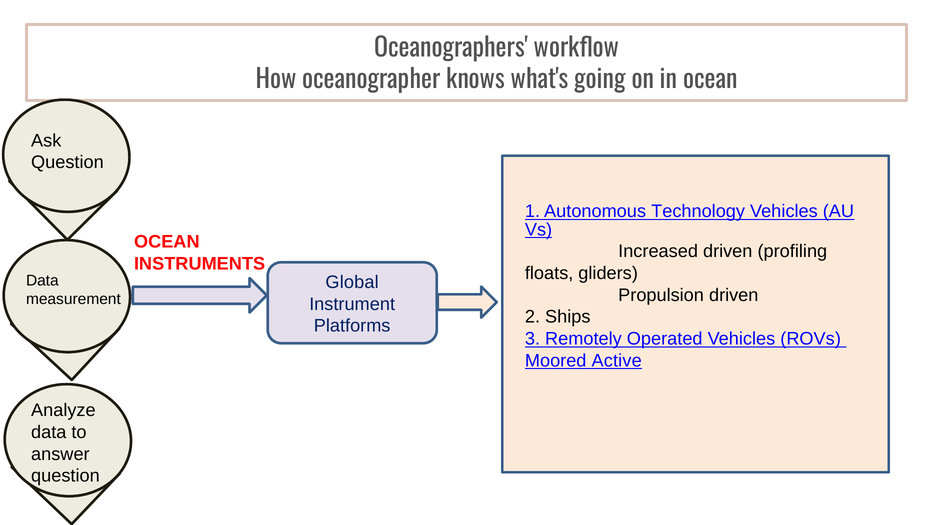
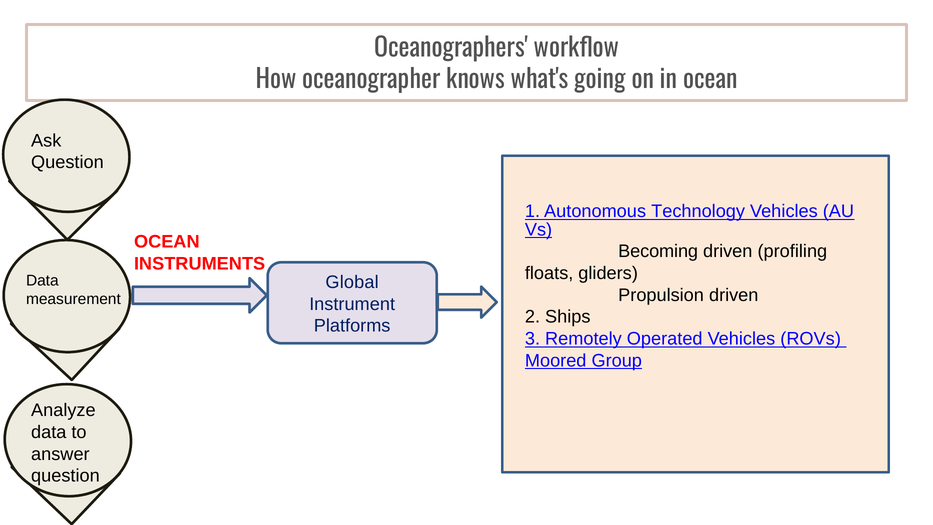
Increased: Increased -> Becoming
Active: Active -> Group
